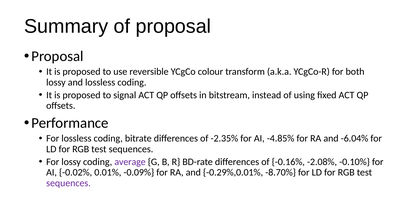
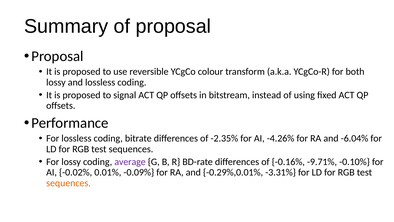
-4.85%: -4.85% -> -4.26%
-2.08%: -2.08% -> -9.71%
-8.70%: -8.70% -> -3.31%
sequences at (68, 183) colour: purple -> orange
